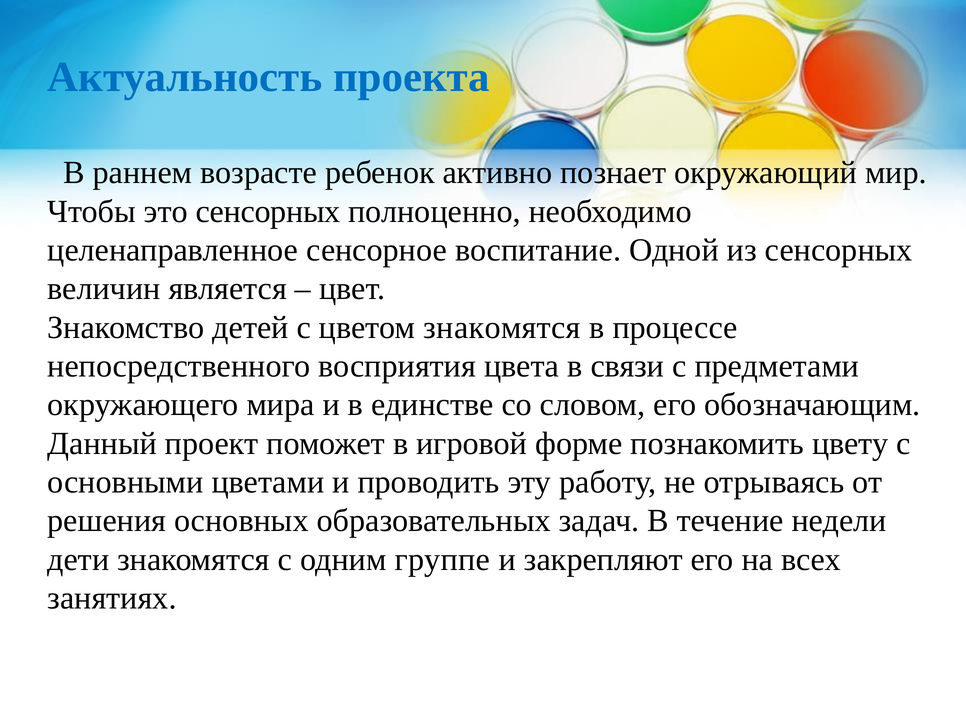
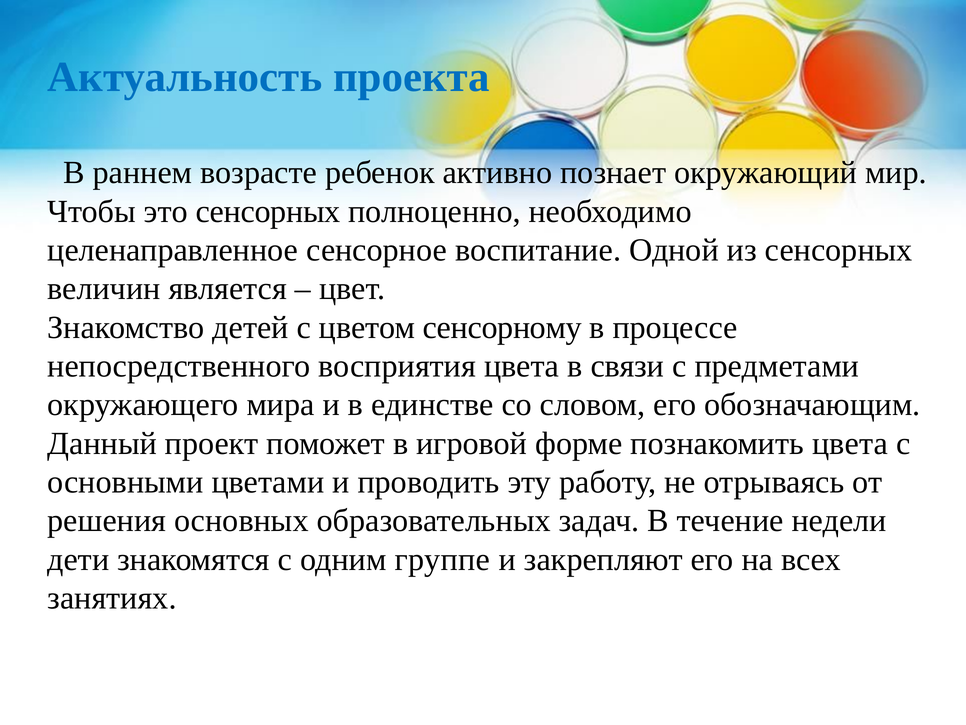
цветом знакомятся: знакомятся -> сенсорному
познакомить цвету: цвету -> цвета
